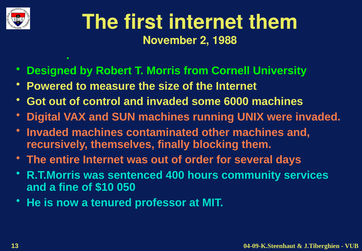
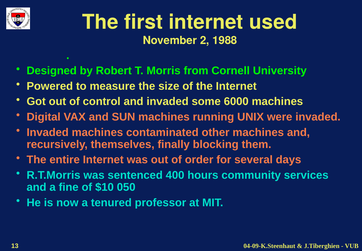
internet them: them -> used
